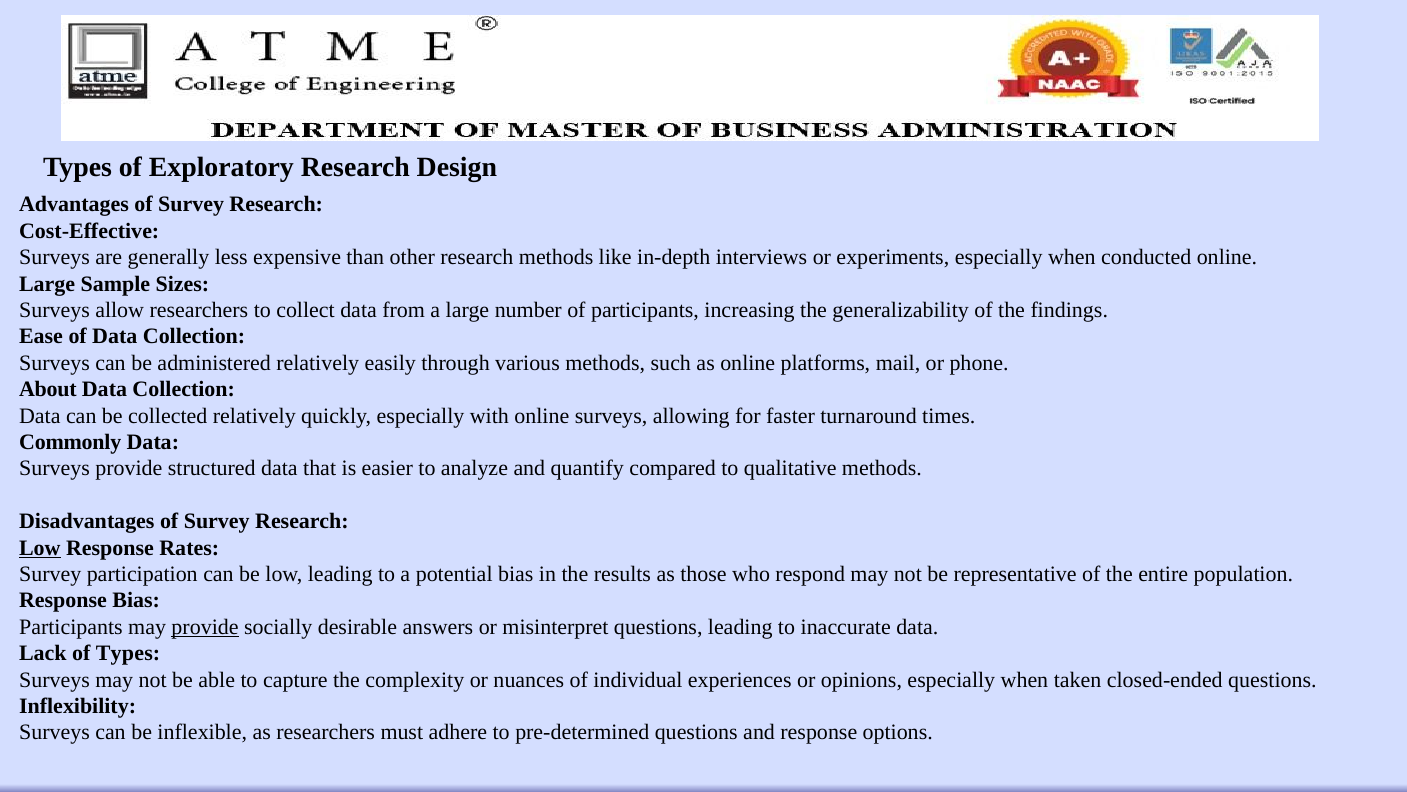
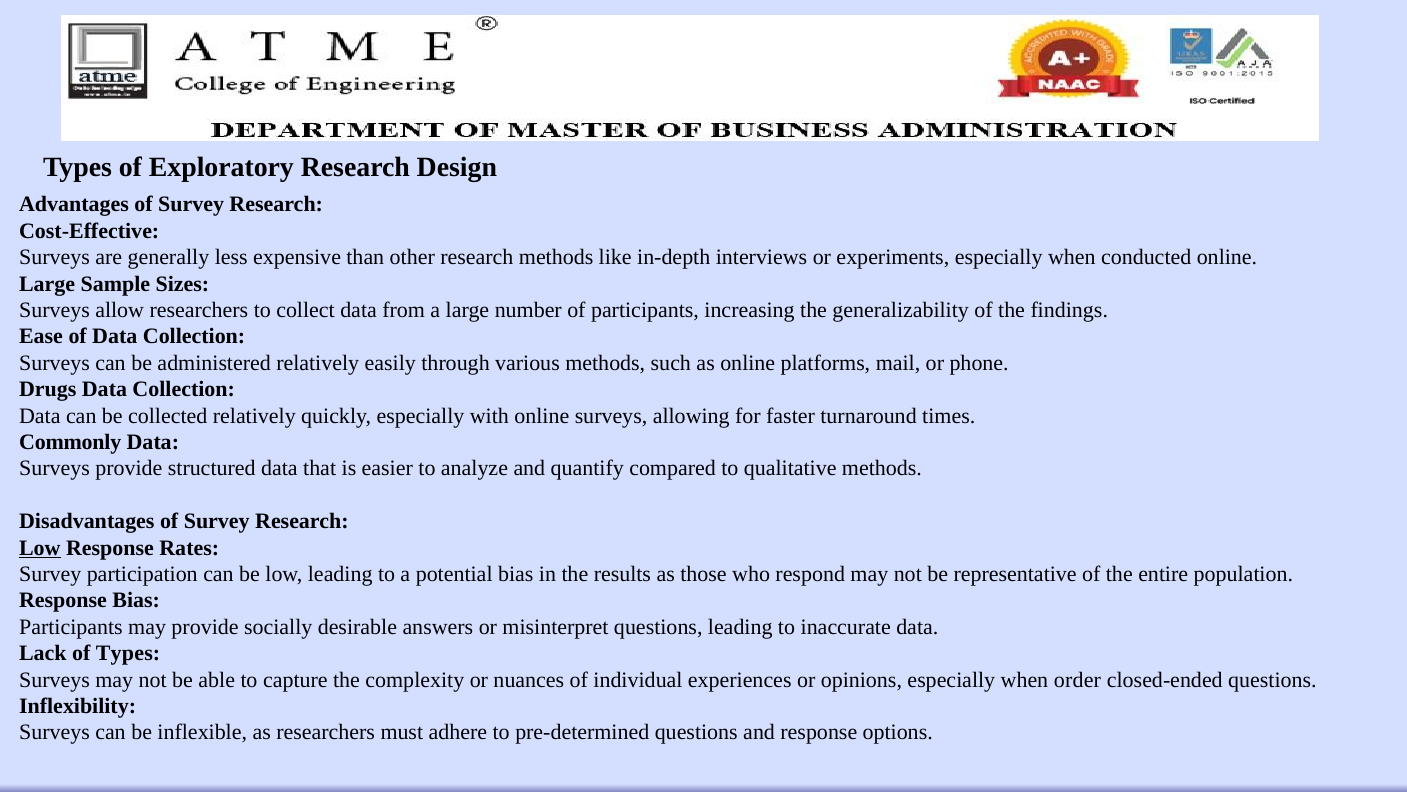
About: About -> Drugs
provide at (205, 627) underline: present -> none
taken: taken -> order
